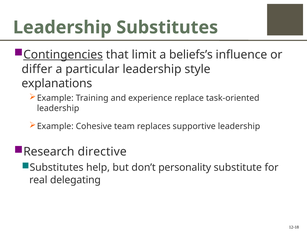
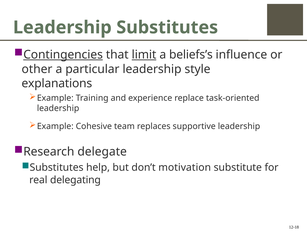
limit underline: none -> present
differ: differ -> other
directive: directive -> delegate
personality: personality -> motivation
